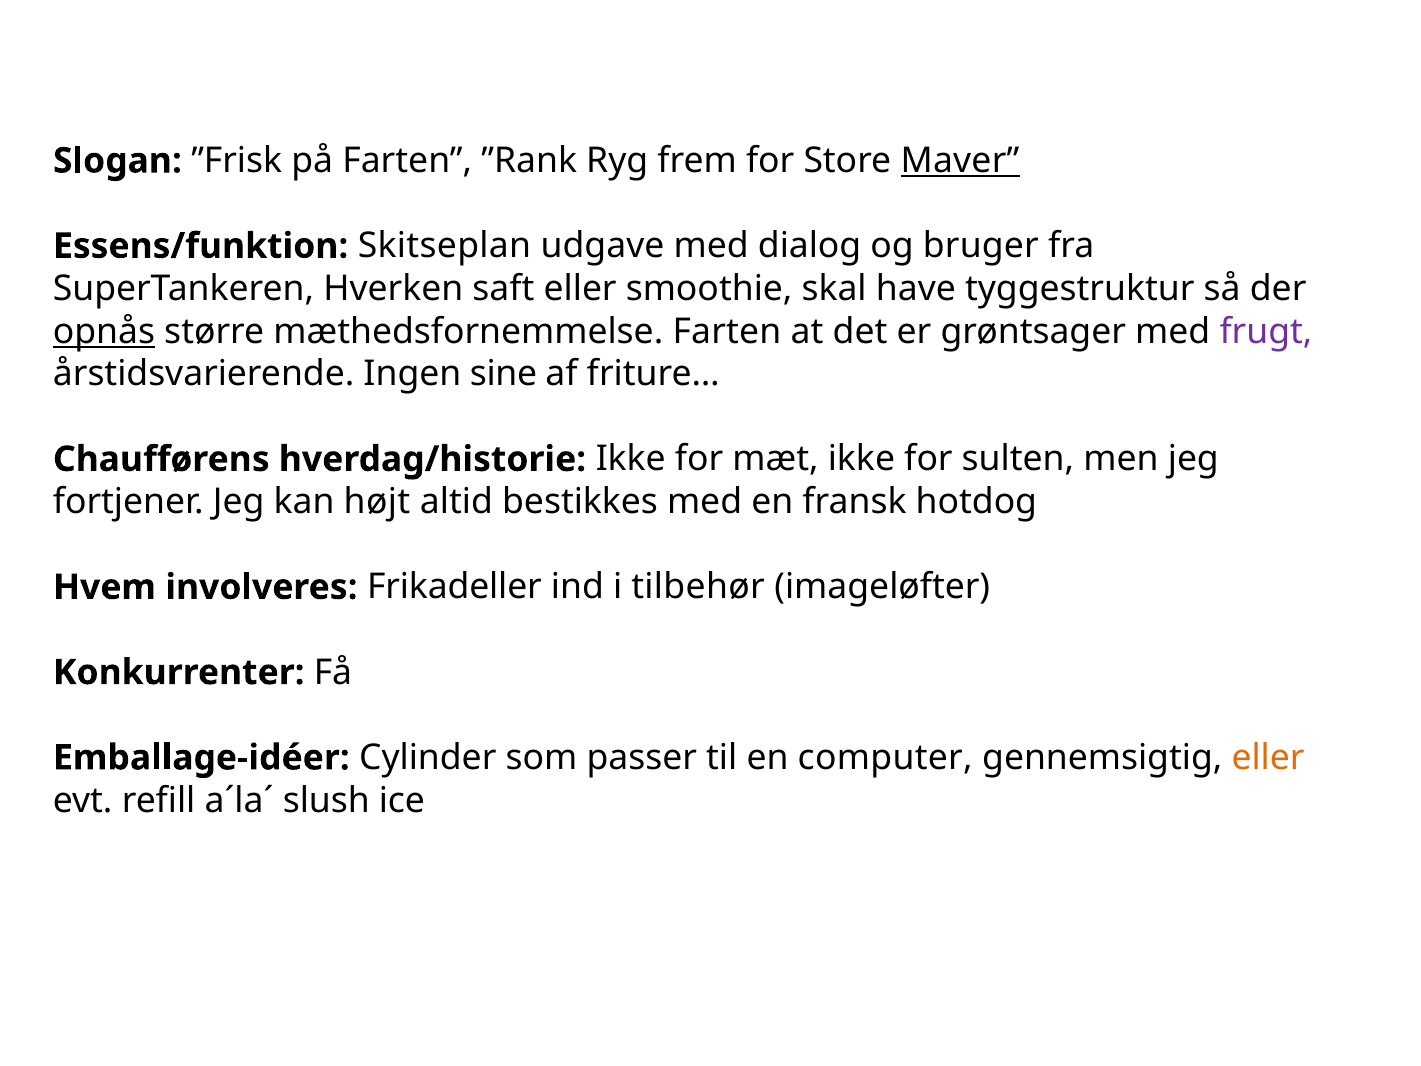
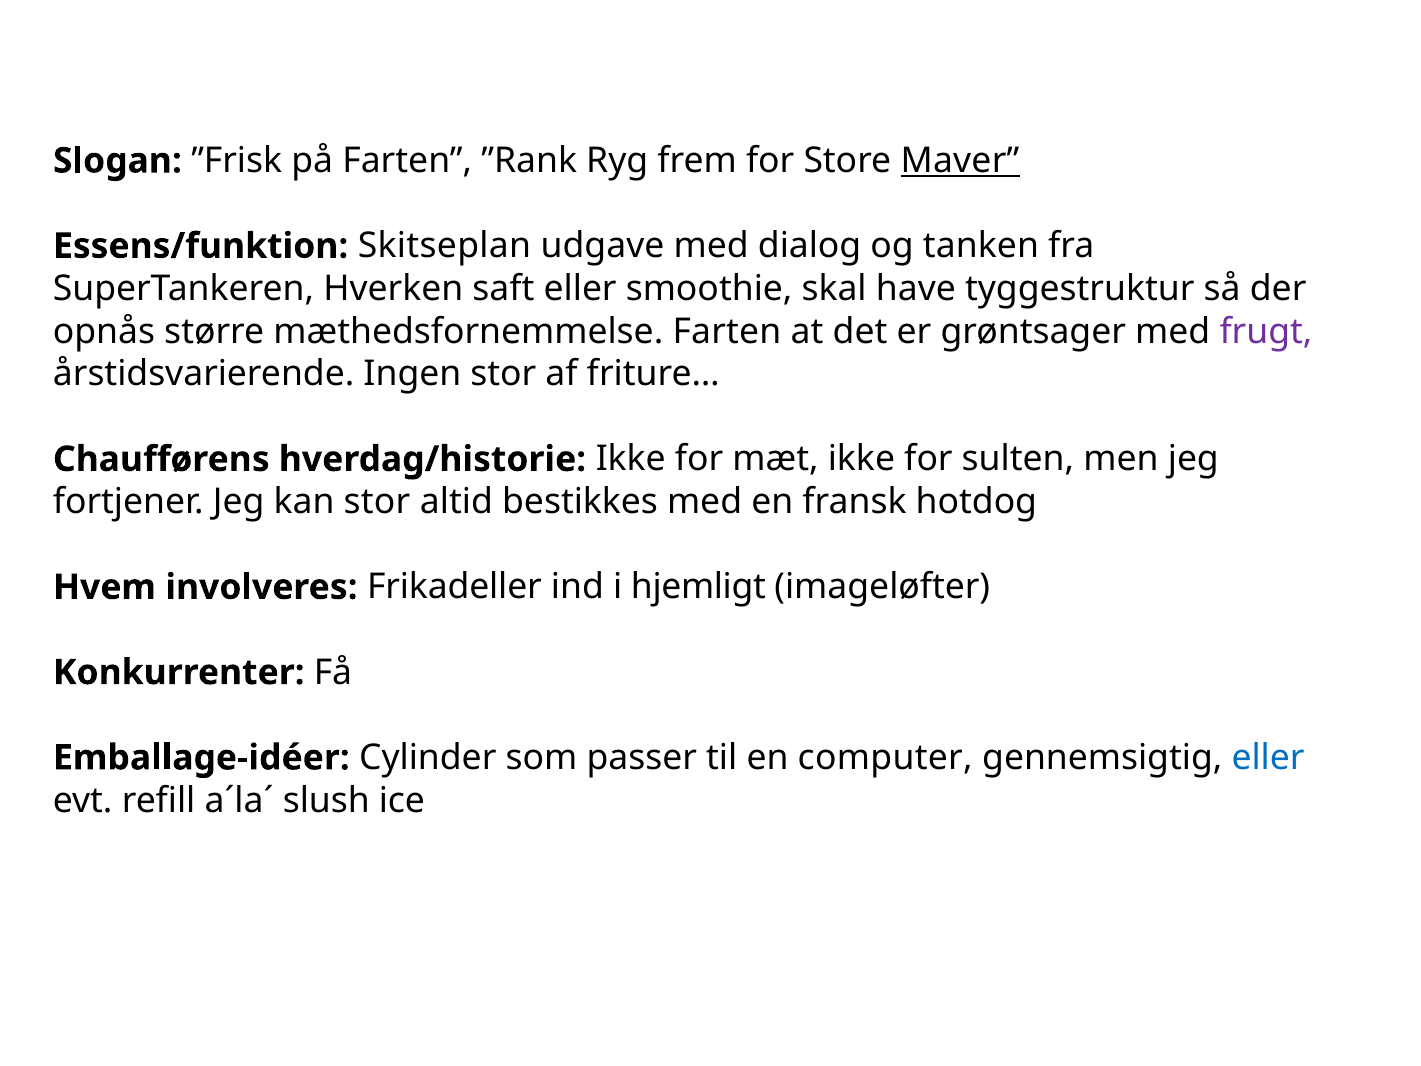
bruger: bruger -> tanken
opnås underline: present -> none
Ingen sine: sine -> stor
kan højt: højt -> stor
tilbehør: tilbehør -> hjemligt
eller at (1268, 758) colour: orange -> blue
